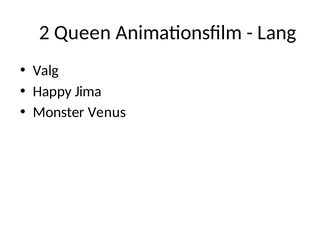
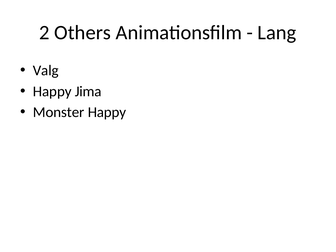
Queen: Queen -> Others
Monster Venus: Venus -> Happy
